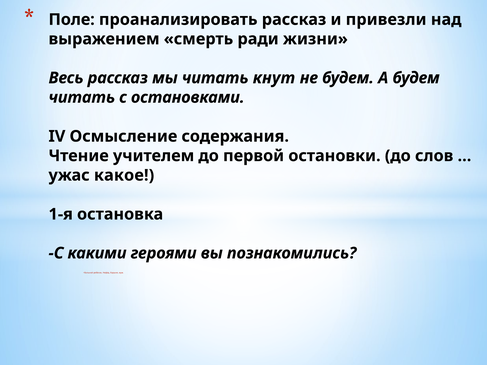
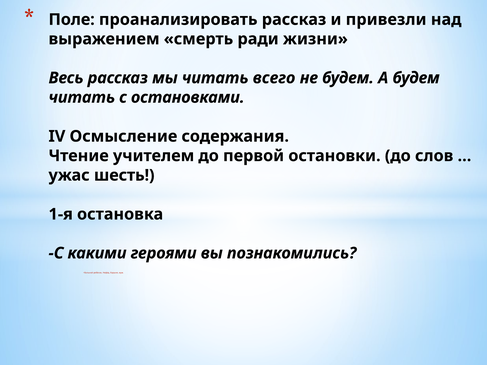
кнут: кнут -> всего
какое: какое -> шесть
